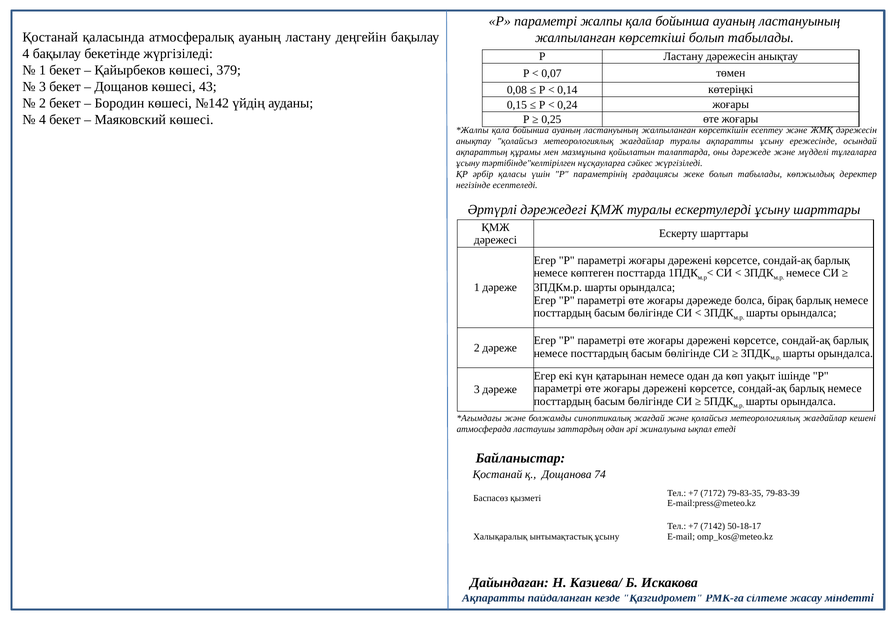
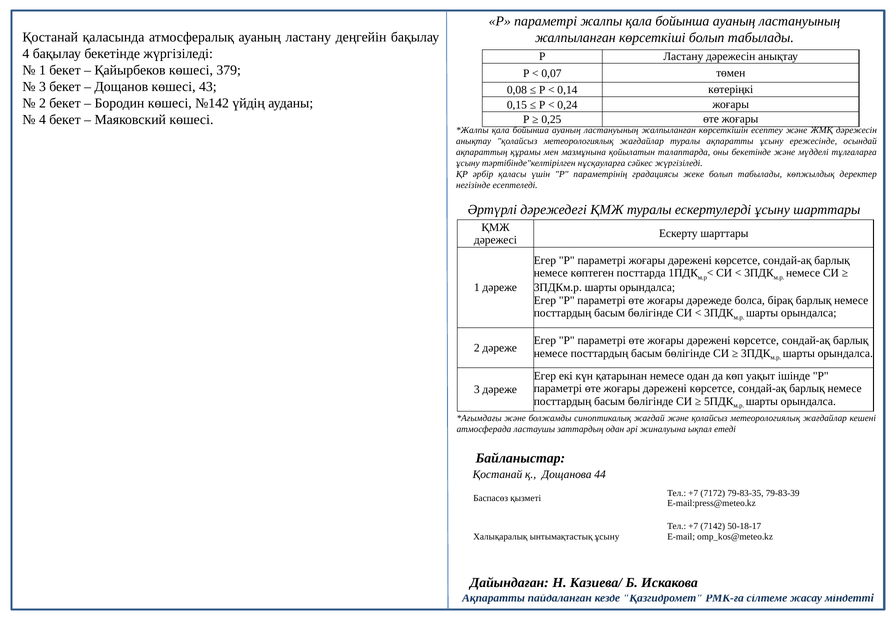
оны дәрежеде: дәрежеде -> бекетінде
74: 74 -> 44
